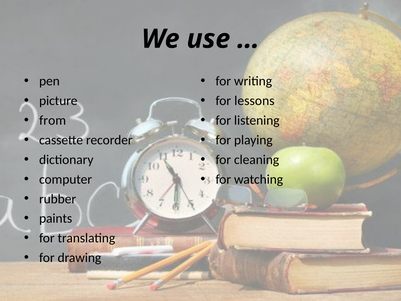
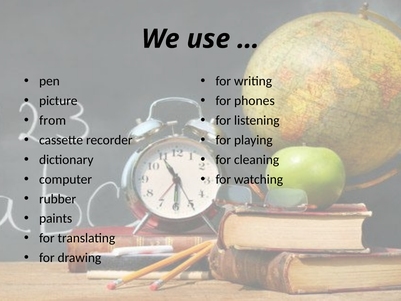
lessons: lessons -> phones
